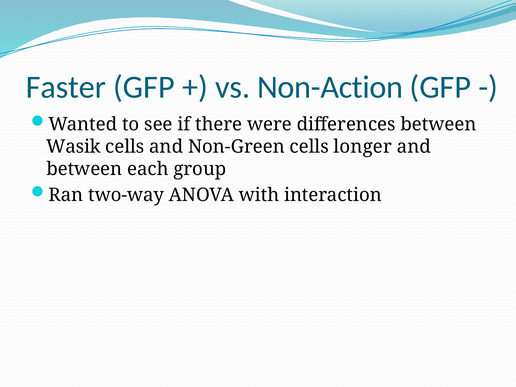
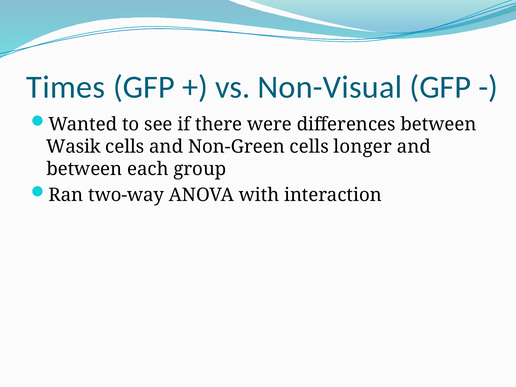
Faster: Faster -> Times
Non-Action: Non-Action -> Non-Visual
